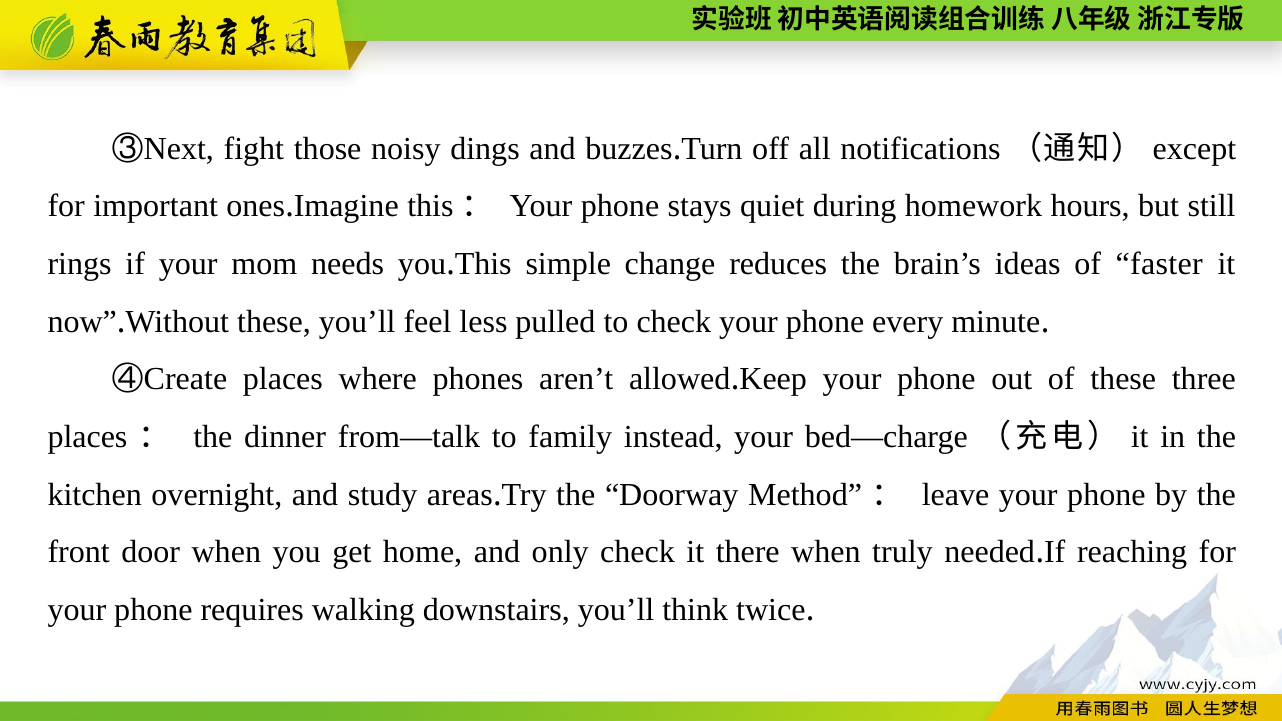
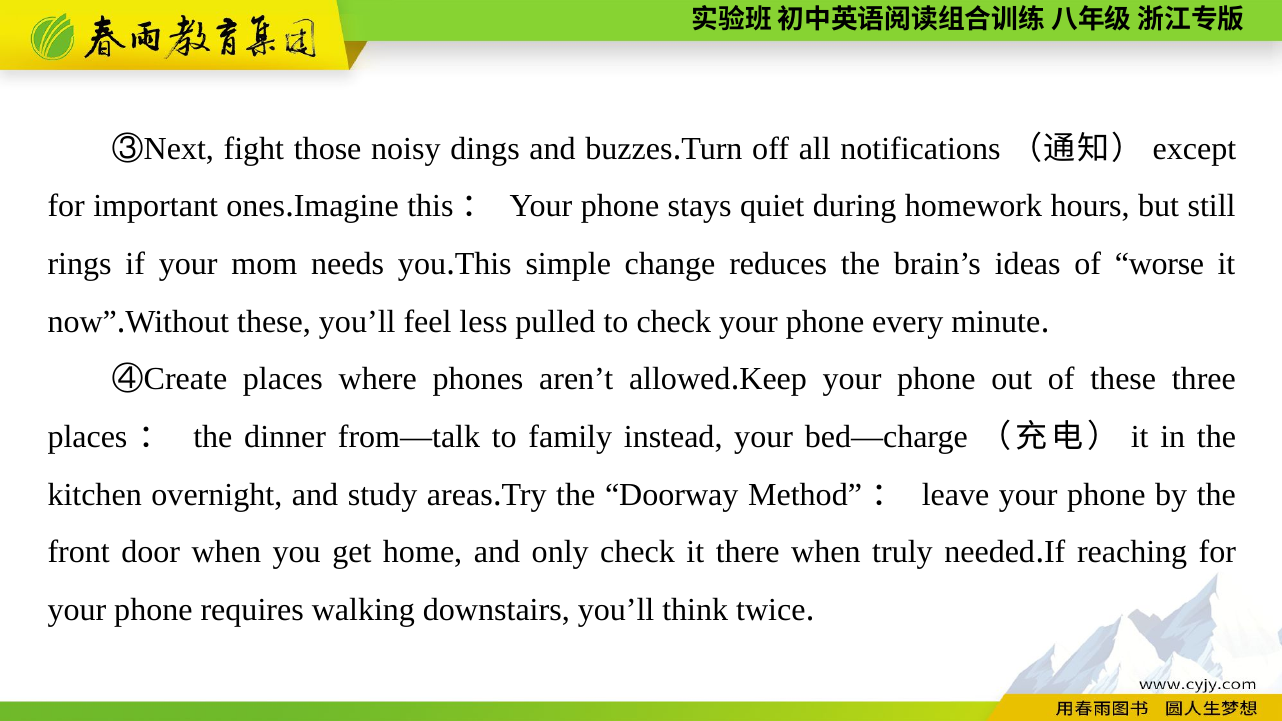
faster: faster -> worse
